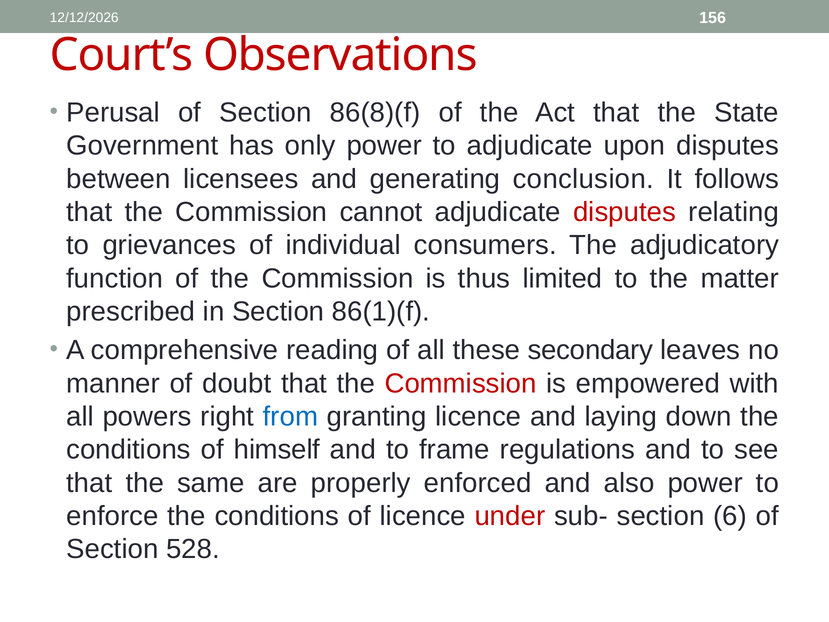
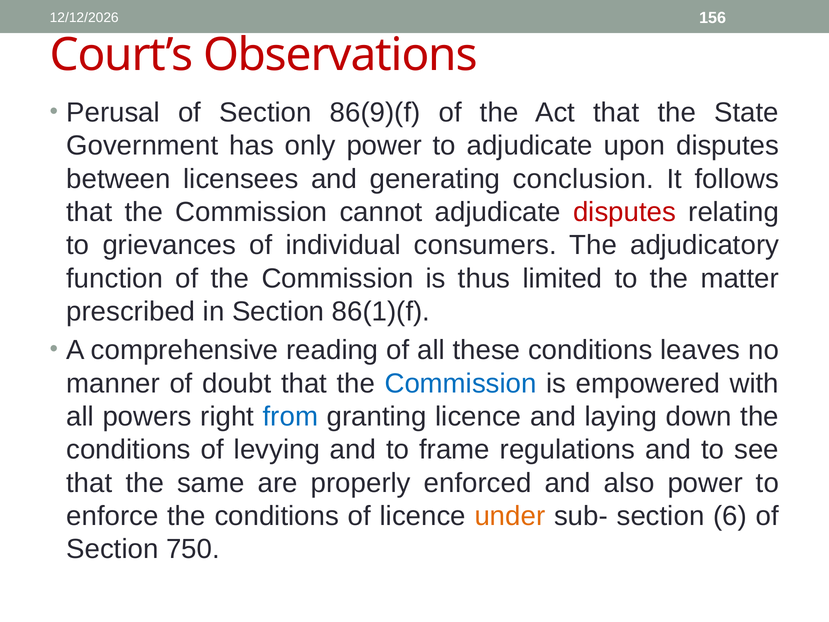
86(8)(f: 86(8)(f -> 86(9)(f
these secondary: secondary -> conditions
Commission at (461, 383) colour: red -> blue
himself: himself -> levying
under colour: red -> orange
528: 528 -> 750
